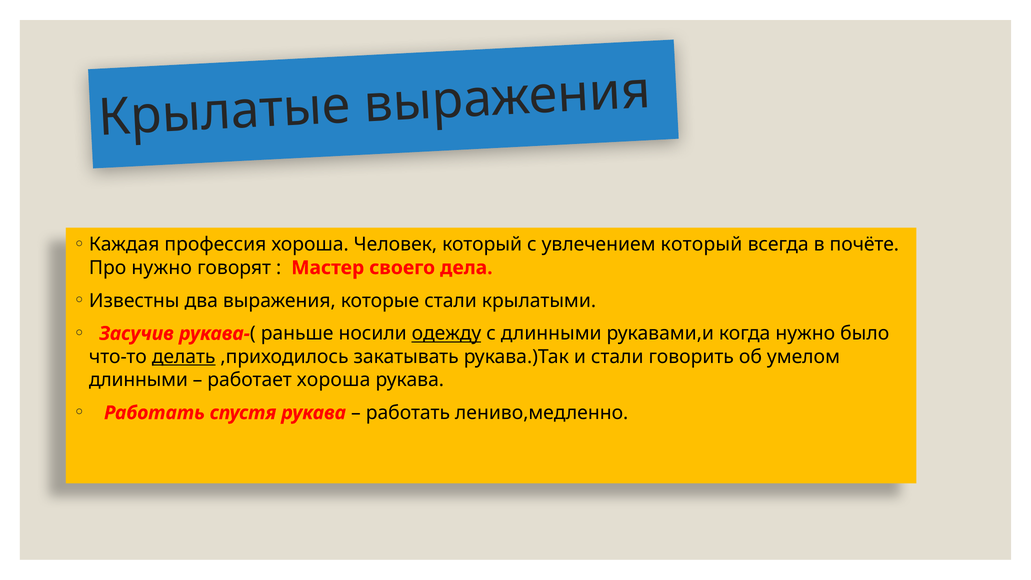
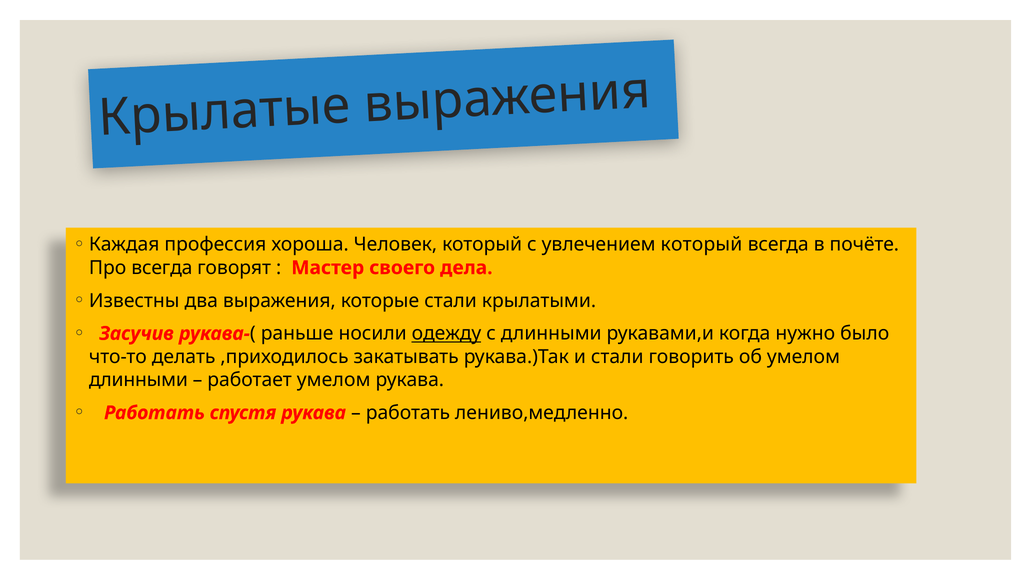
Про нужно: нужно -> всегда
делать underline: present -> none
работает хороша: хороша -> умелом
